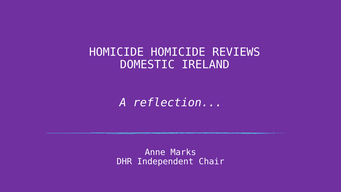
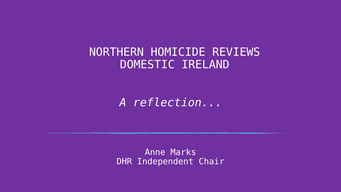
HOMICIDE at (116, 52): HOMICIDE -> NORTHERN
